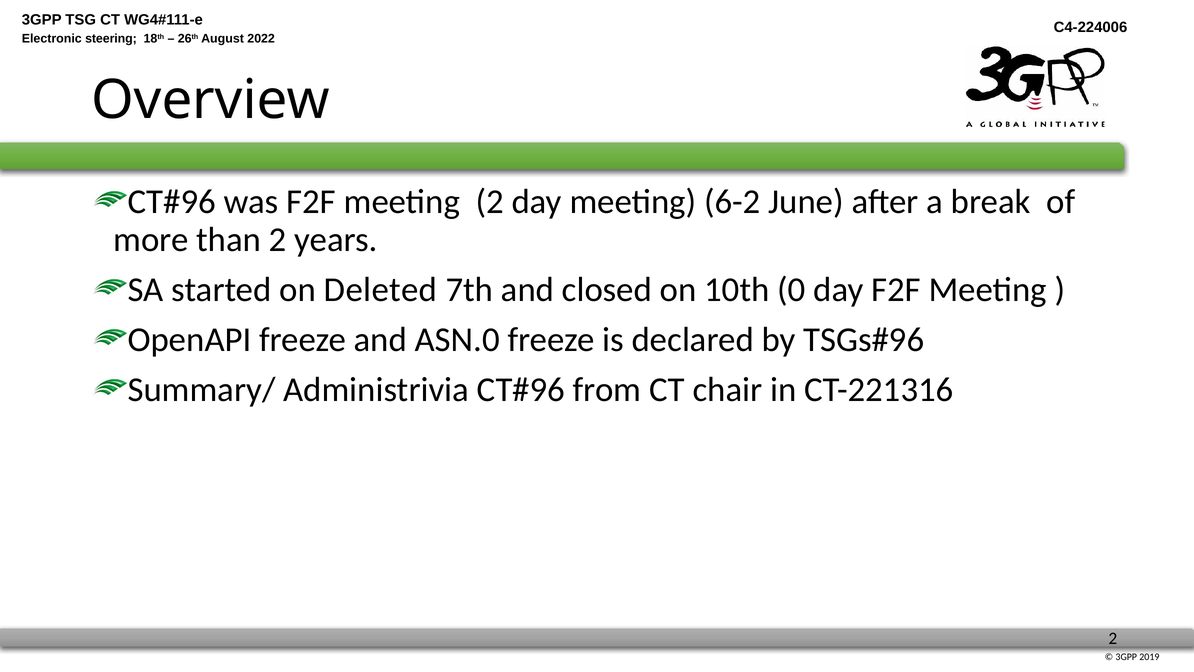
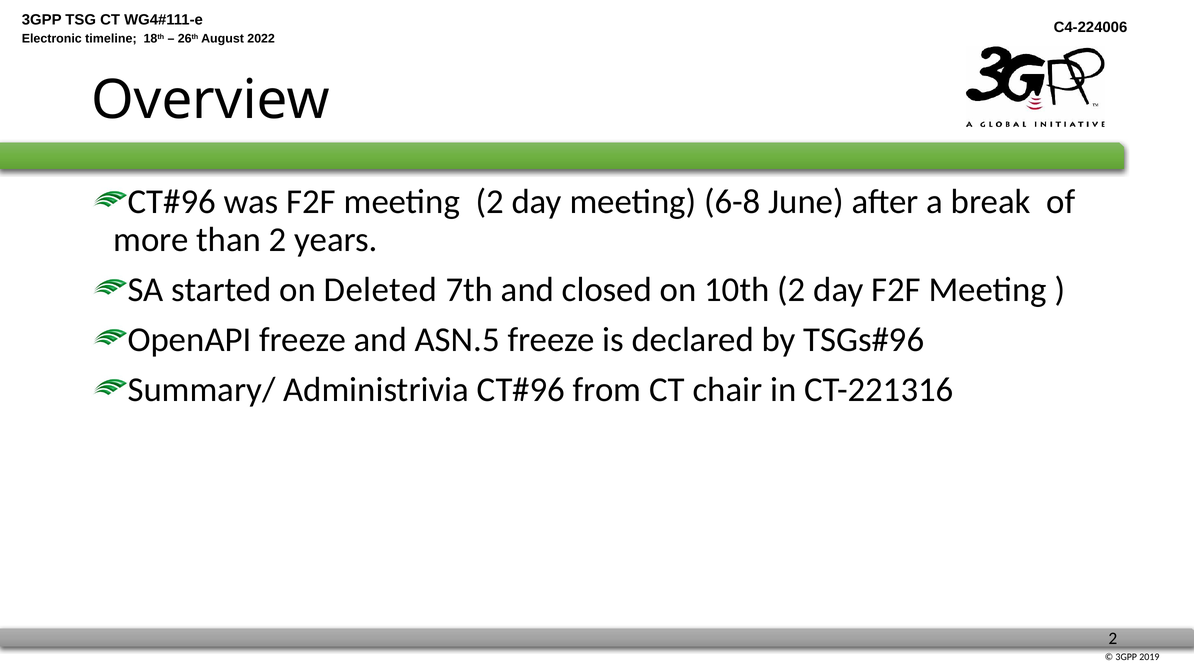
steering: steering -> timeline
6-2: 6-2 -> 6-8
10th 0: 0 -> 2
ASN.0: ASN.0 -> ASN.5
